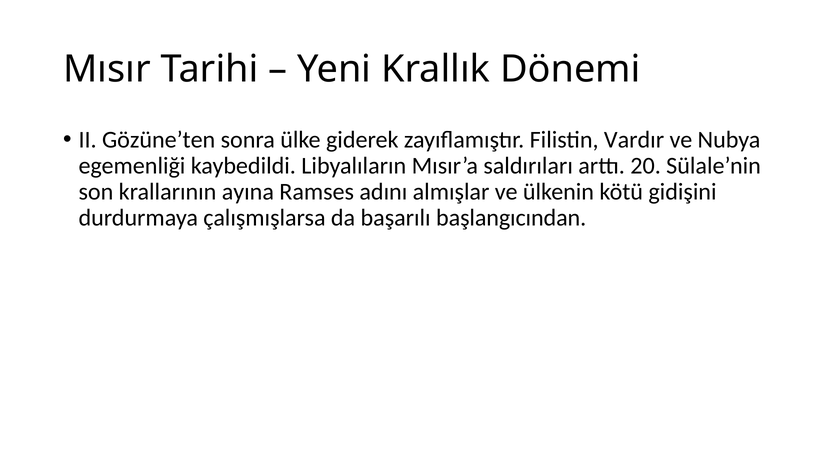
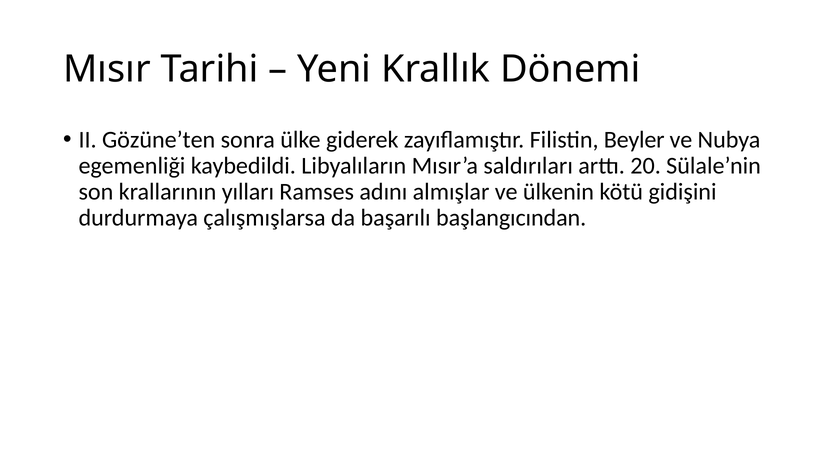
Vardır: Vardır -> Beyler
ayına: ayına -> yılları
